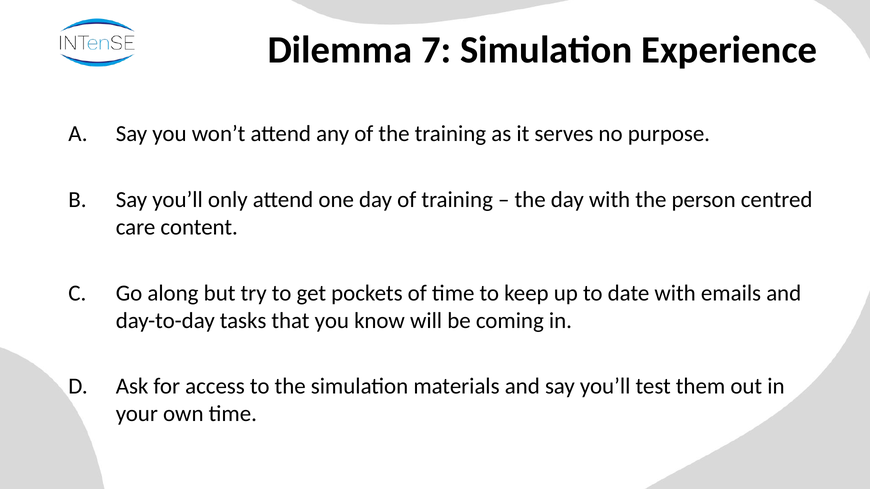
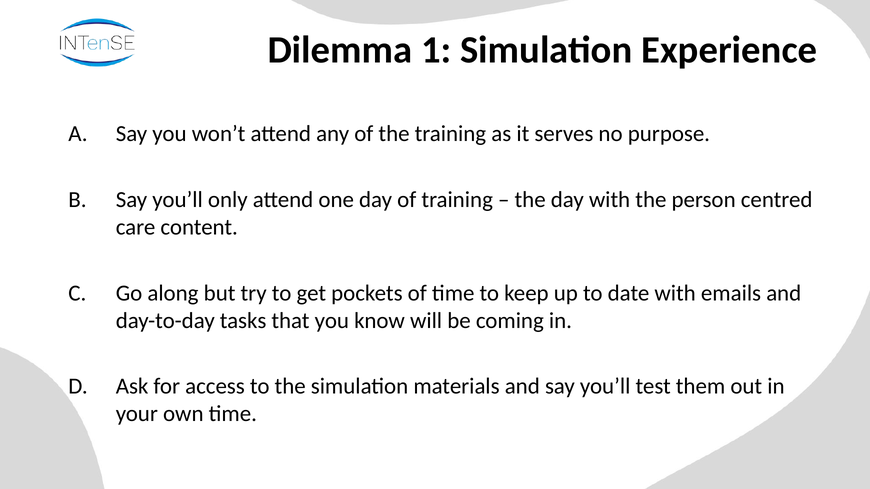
7: 7 -> 1
